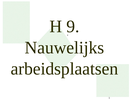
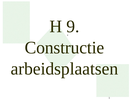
Nauwelijks: Nauwelijks -> Constructie
